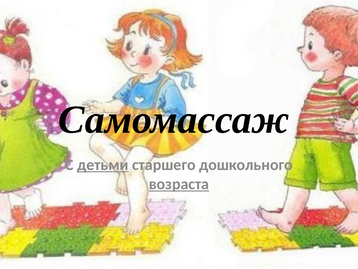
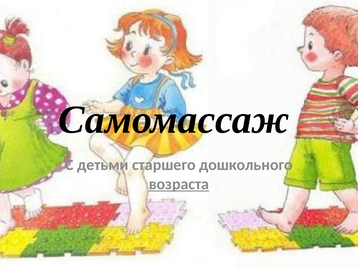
детьми underline: present -> none
